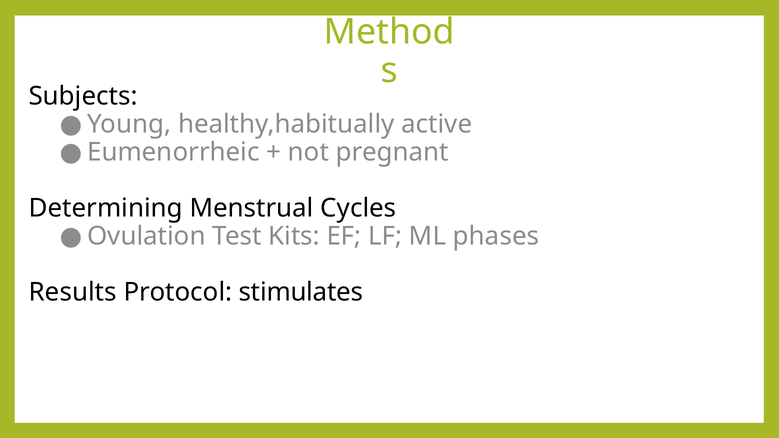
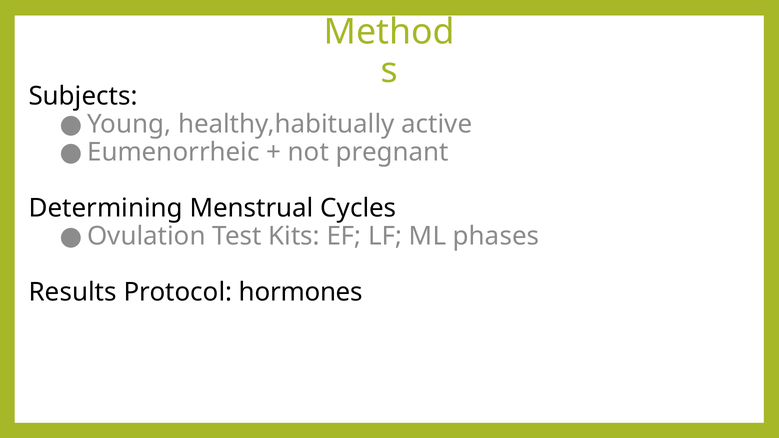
stimulates: stimulates -> hormones
